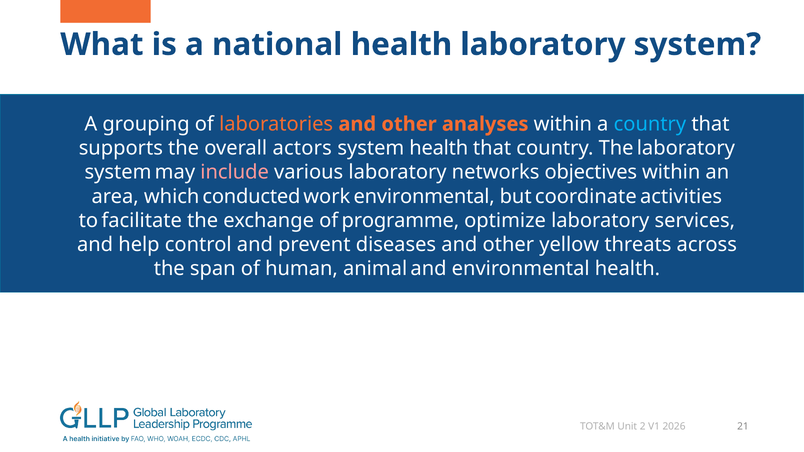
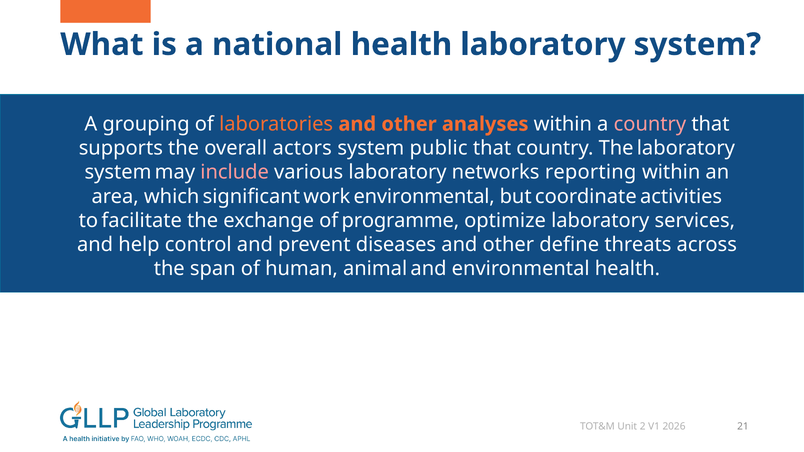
country at (650, 124) colour: light blue -> pink
system health: health -> public
objectives: objectives -> reporting
conducted: conducted -> significant
yellow: yellow -> define
